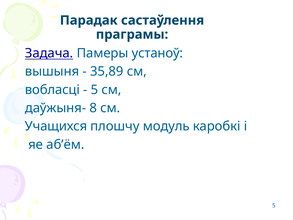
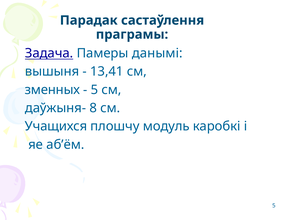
устаноў: устаноў -> данымі
35,89: 35,89 -> 13,41
вобласці: вобласці -> зменных
